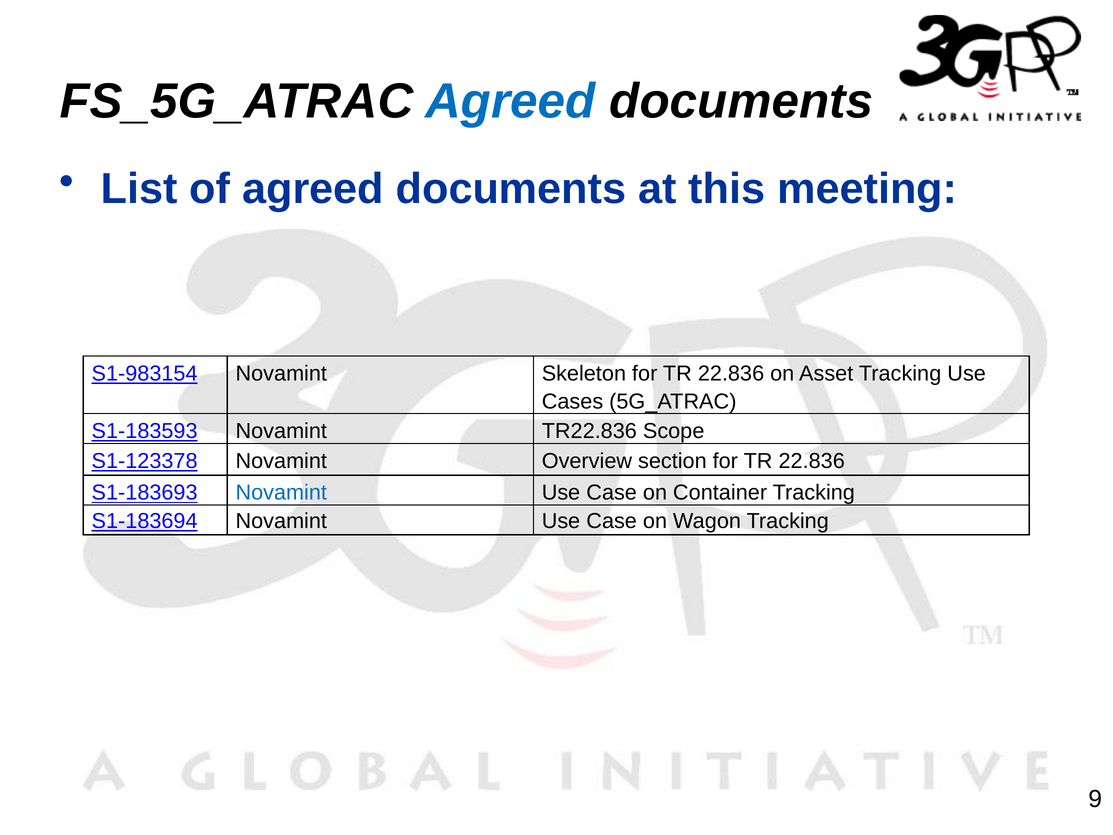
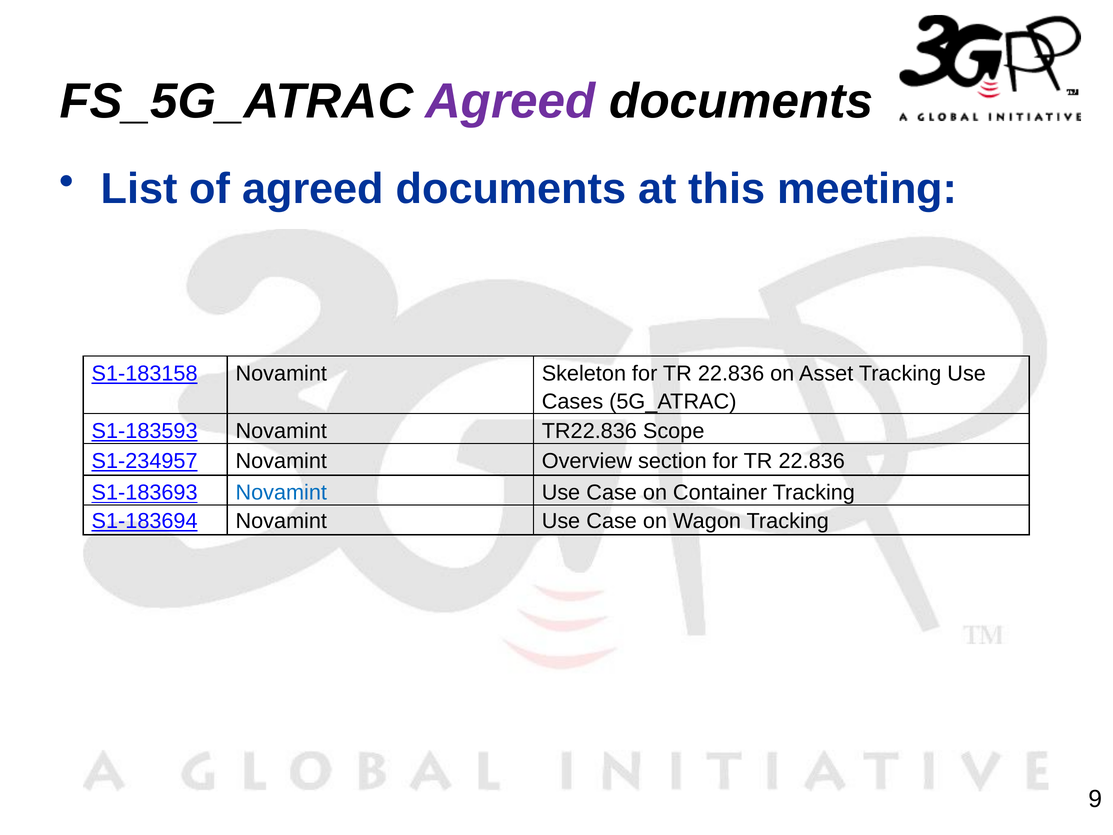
Agreed at (510, 102) colour: blue -> purple
S1-983154: S1-983154 -> S1-183158
S1-123378: S1-123378 -> S1-234957
